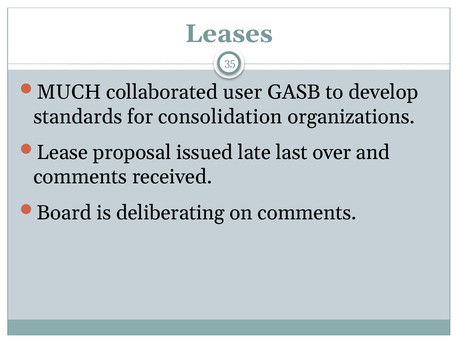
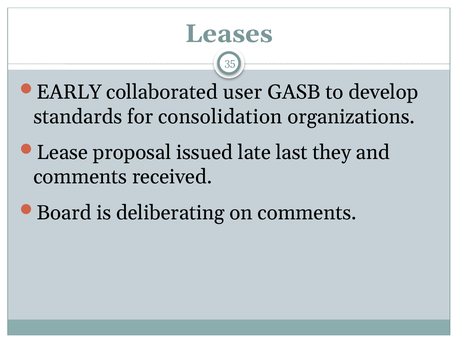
MUCH: MUCH -> EARLY
over: over -> they
